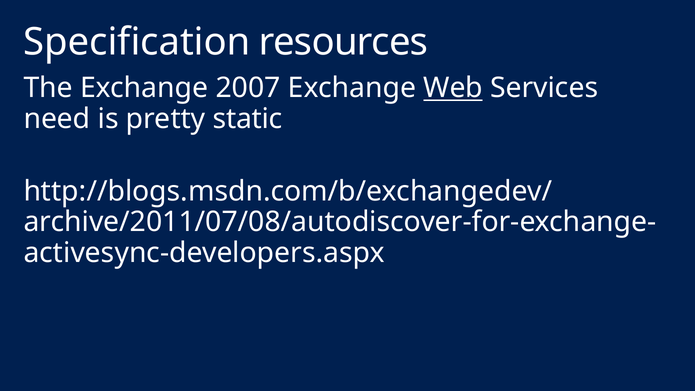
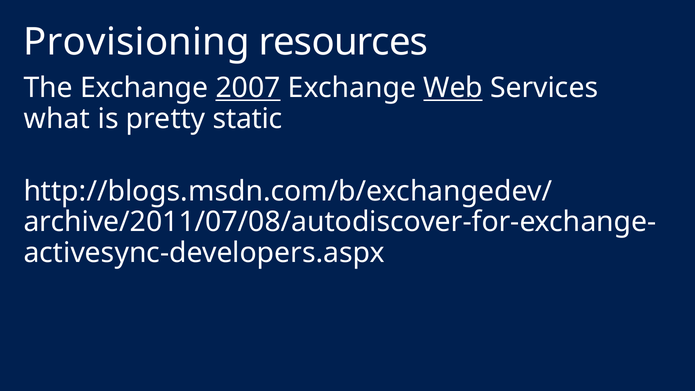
Specification: Specification -> Provisioning
2007 underline: none -> present
need: need -> what
